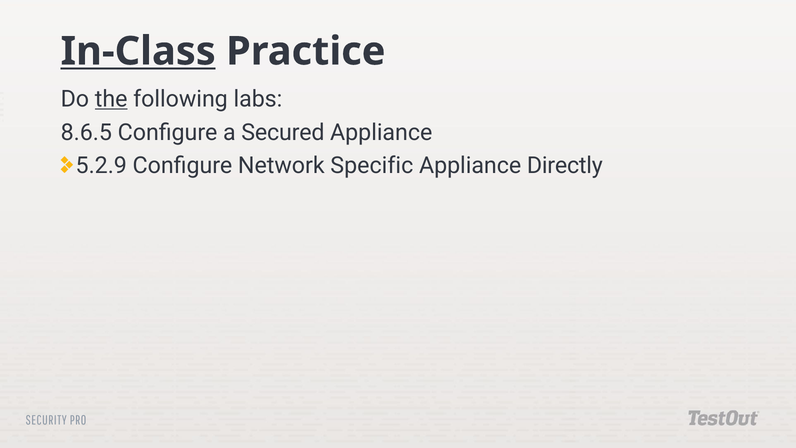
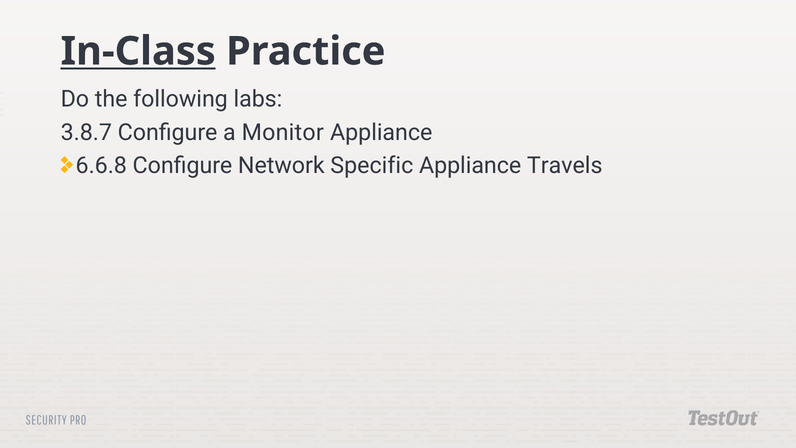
the underline: present -> none
8.6.5: 8.6.5 -> 3.8.7
Secured: Secured -> Monitor
5.2.9: 5.2.9 -> 6.6.8
Directly: Directly -> Travels
